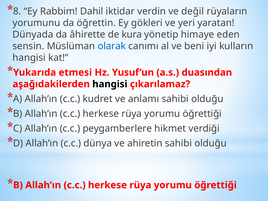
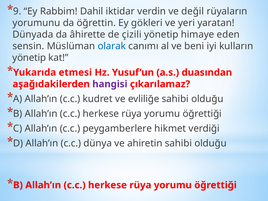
8: 8 -> 9
kura: kura -> çizili
hangisi at (29, 58): hangisi -> yönetip
hangisi at (110, 84) colour: black -> purple
anlamı: anlamı -> evliliğe
